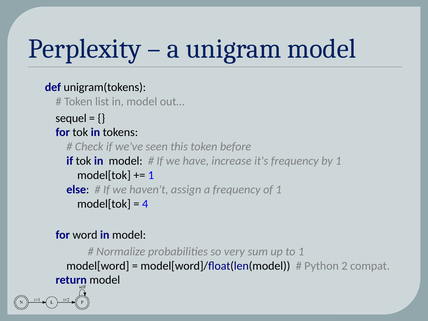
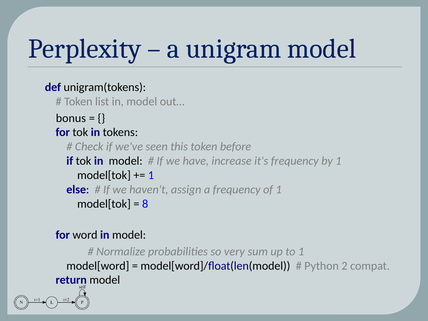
sequel: sequel -> bonus
4: 4 -> 8
